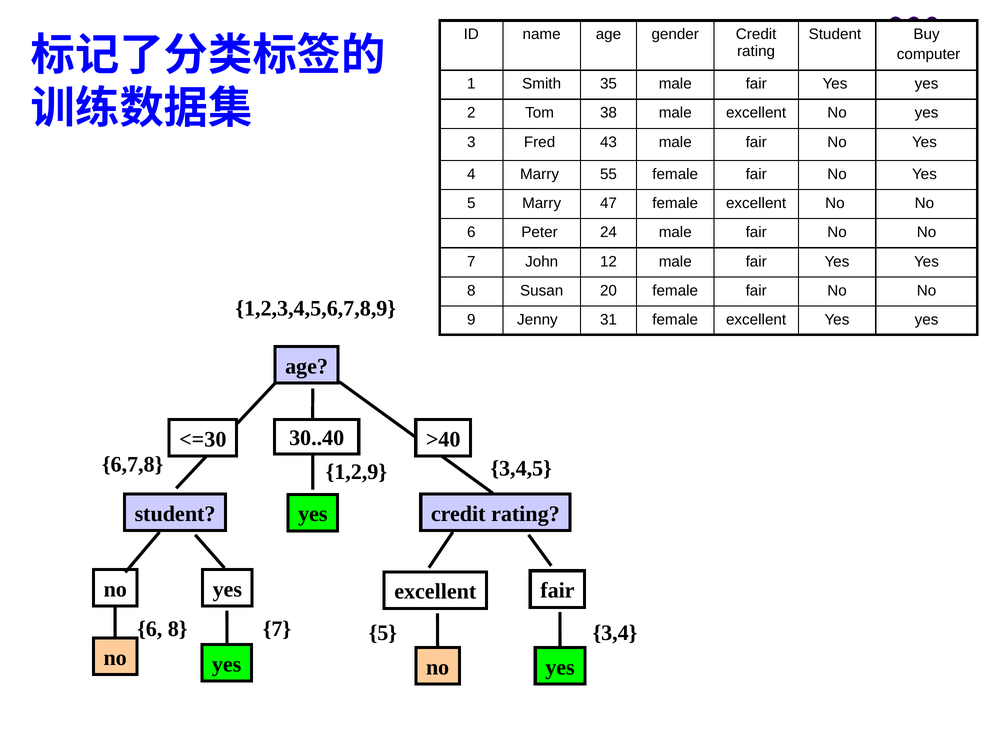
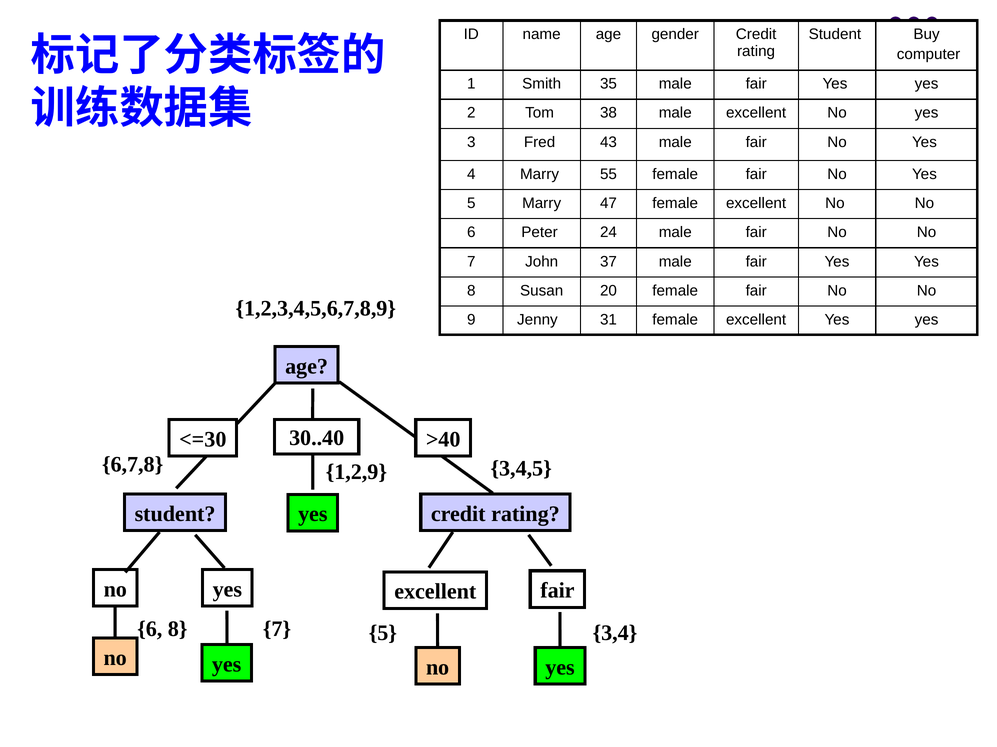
12: 12 -> 37
